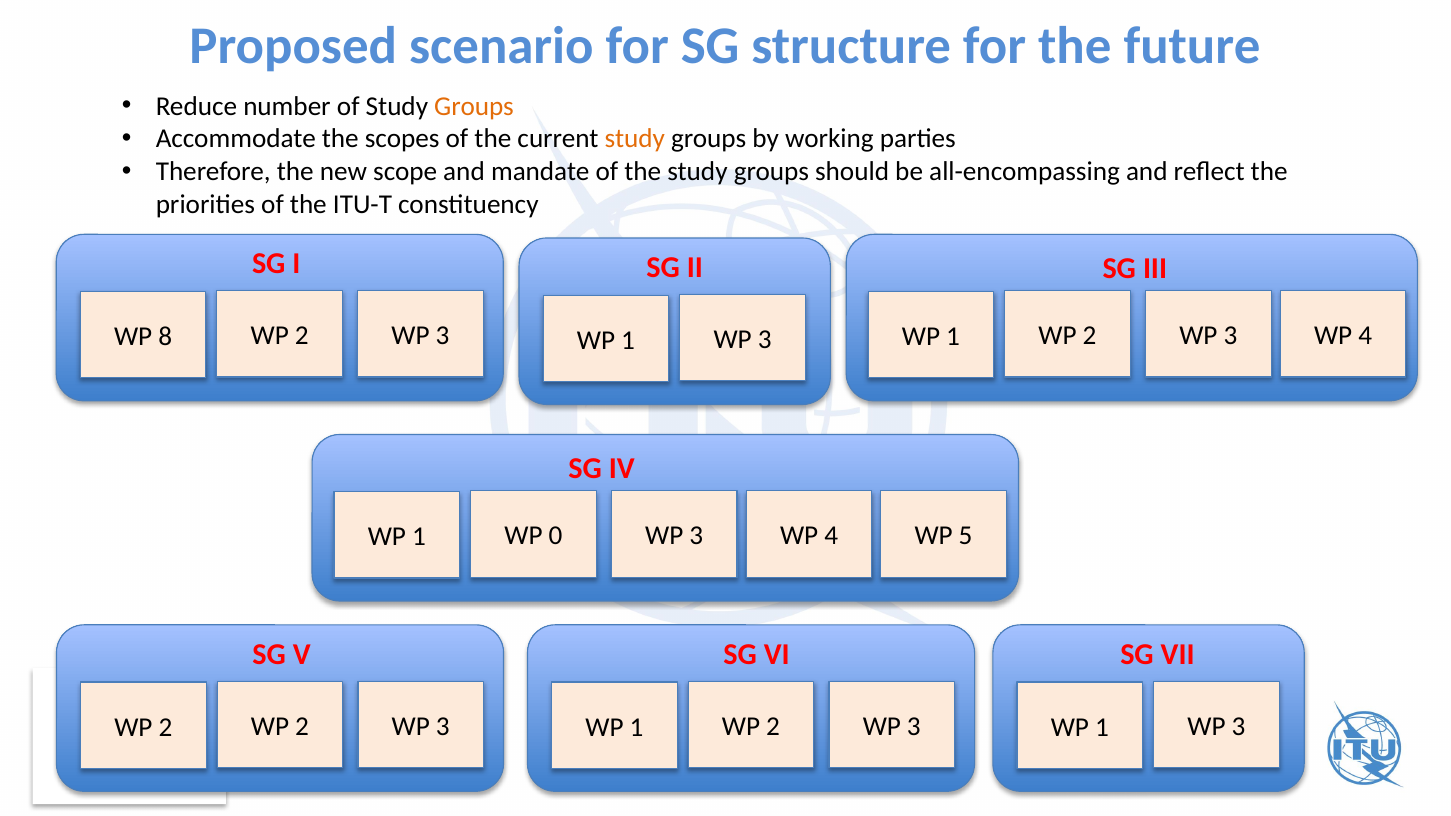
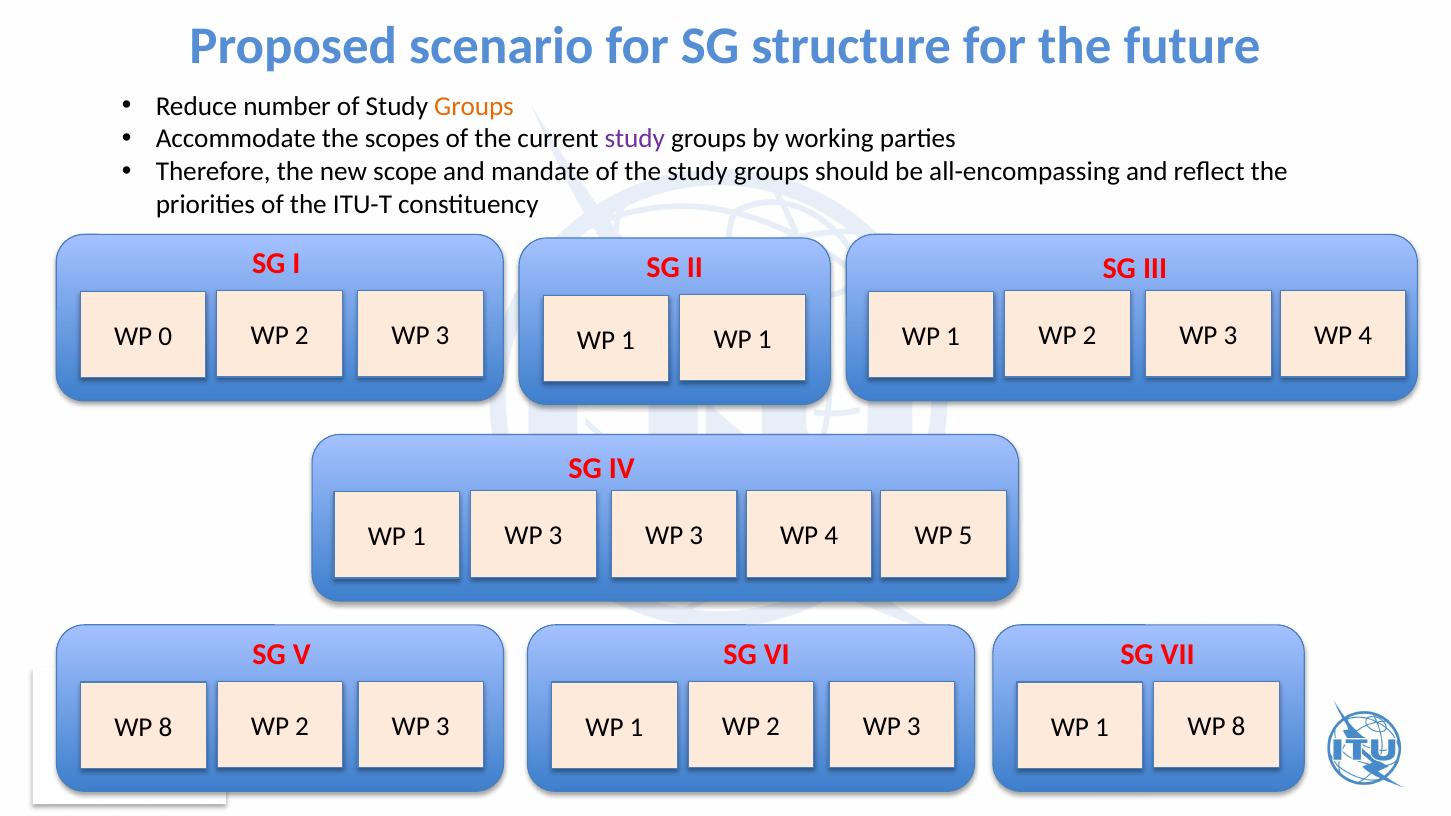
study at (635, 139) colour: orange -> purple
8: 8 -> 0
3 at (765, 339): 3 -> 1
0 at (556, 536): 0 -> 3
3 at (1239, 726): 3 -> 8
2 at (165, 727): 2 -> 8
